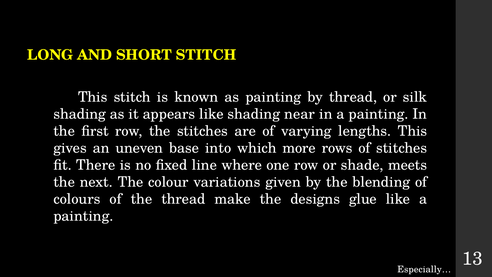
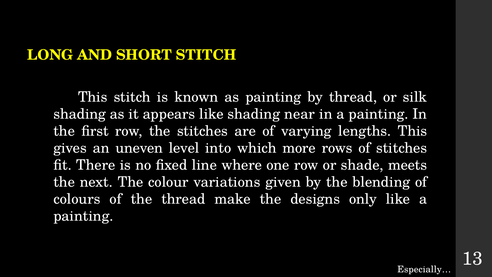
base: base -> level
glue: glue -> only
